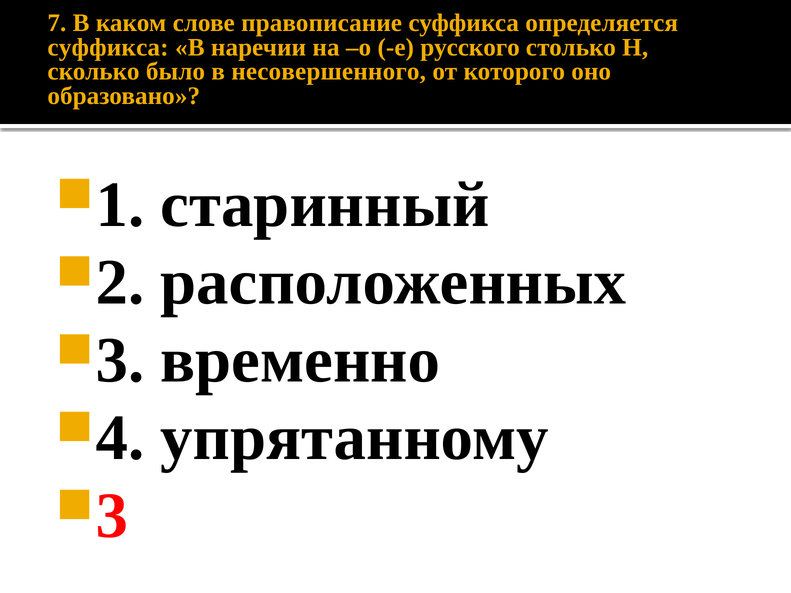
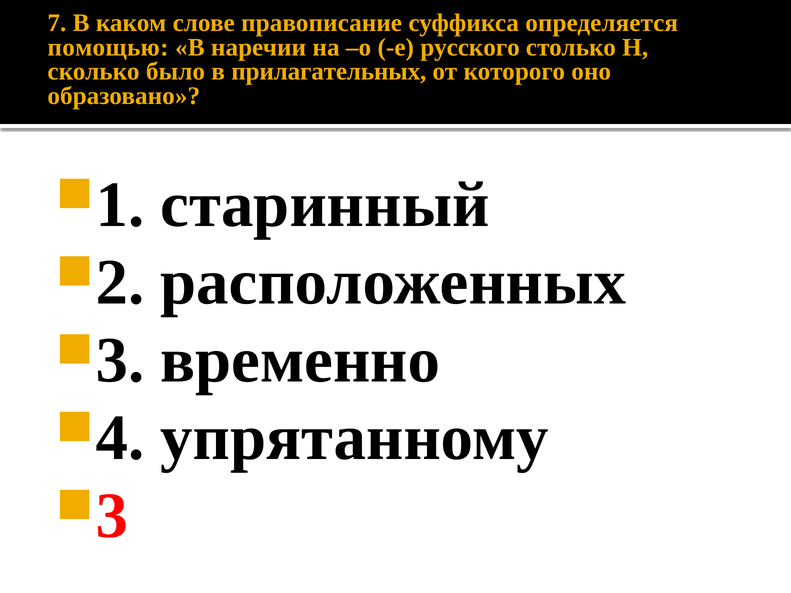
суффикса at (108, 47): суффикса -> помощью
несовершенного: несовершенного -> прилагательных
